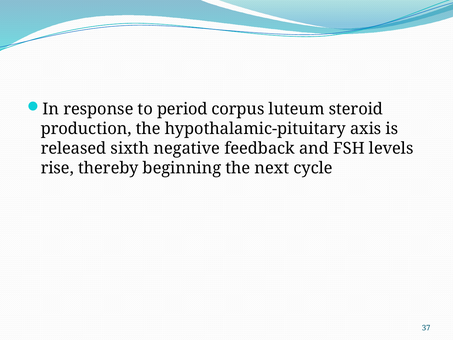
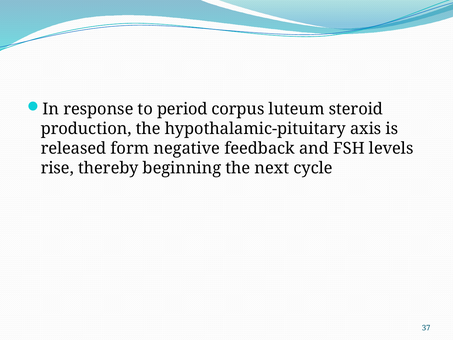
sixth: sixth -> form
